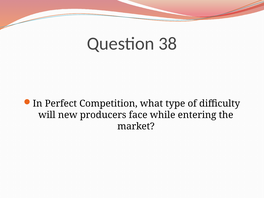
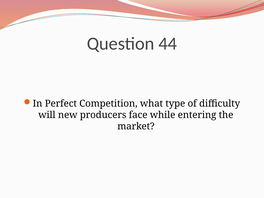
38: 38 -> 44
